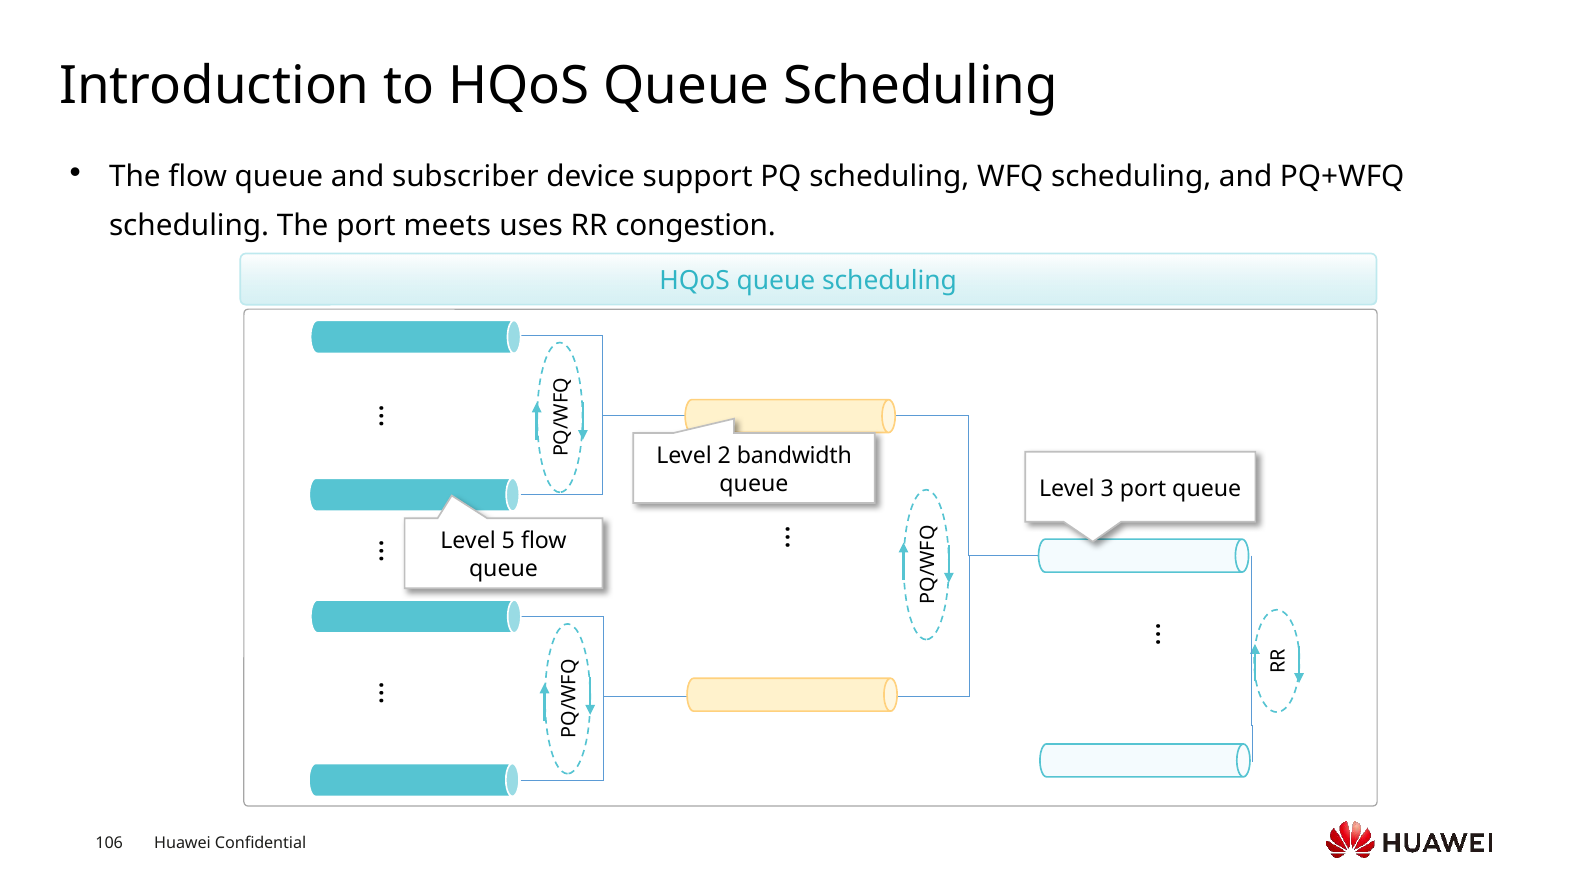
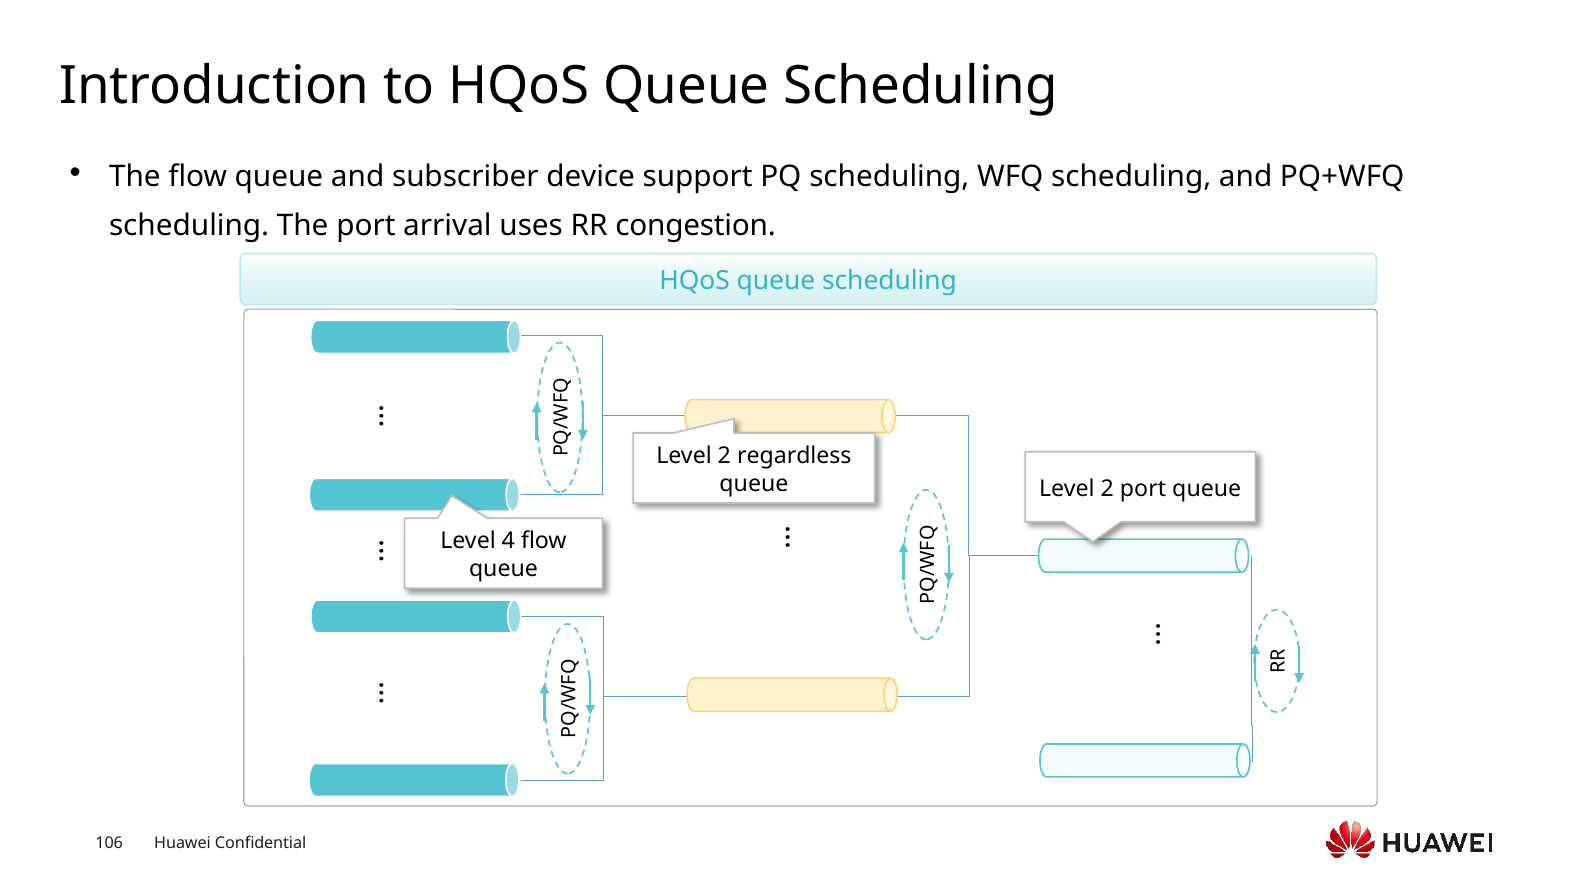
meets: meets -> arrival
bandwidth: bandwidth -> regardless
3 at (1107, 488): 3 -> 2
5: 5 -> 4
